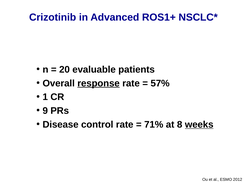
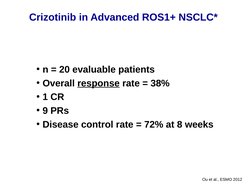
57%: 57% -> 38%
71%: 71% -> 72%
weeks underline: present -> none
